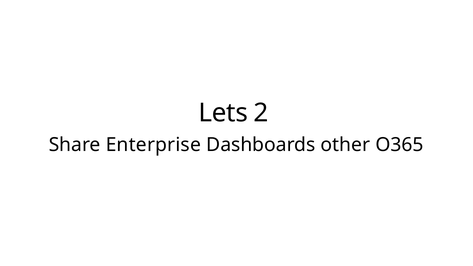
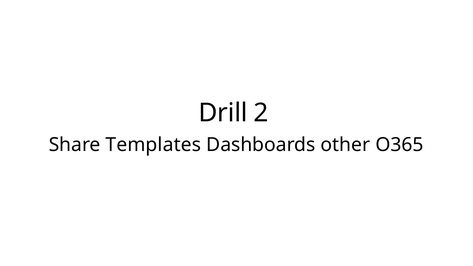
Lets: Lets -> Drill
Enterprise: Enterprise -> Templates
